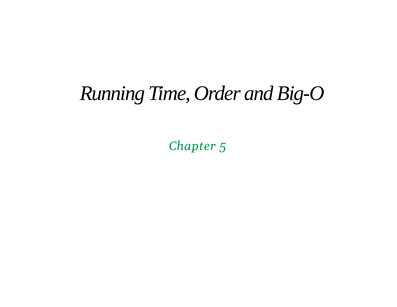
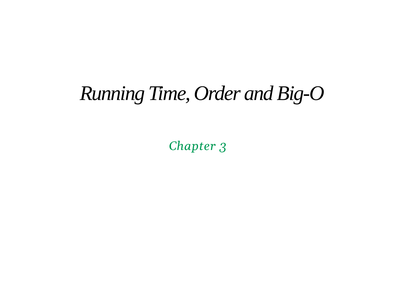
5: 5 -> 3
